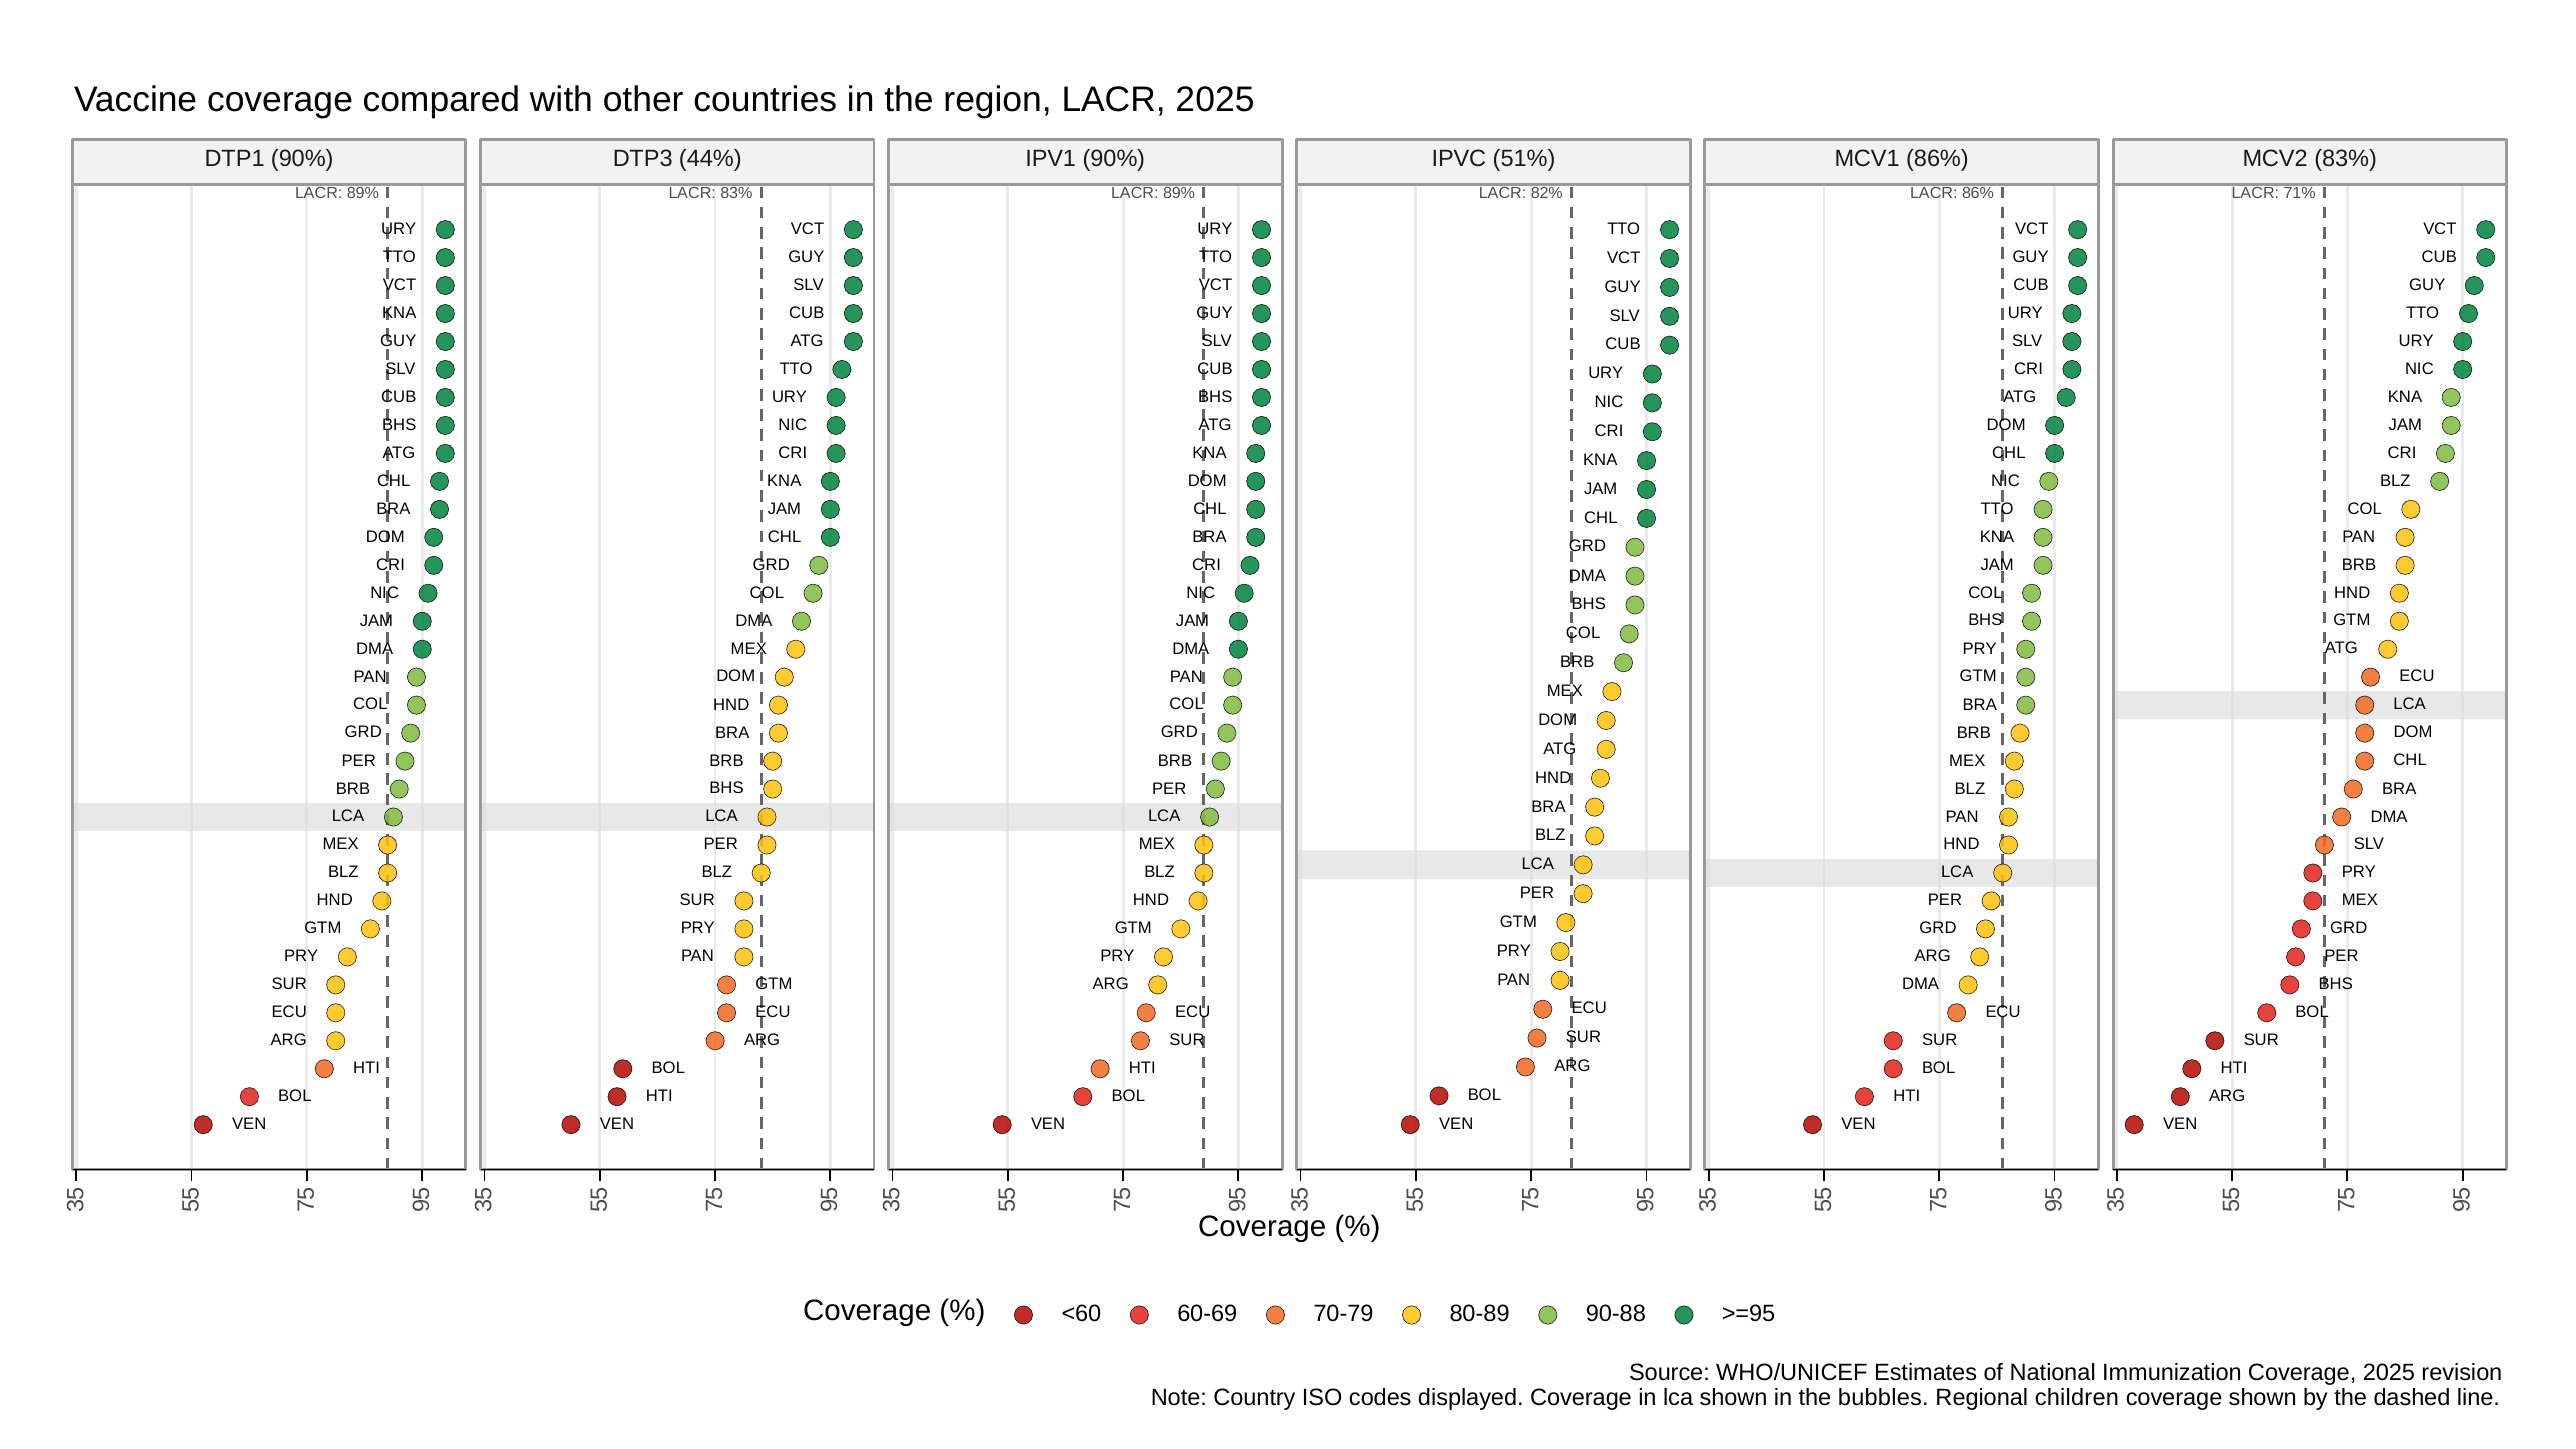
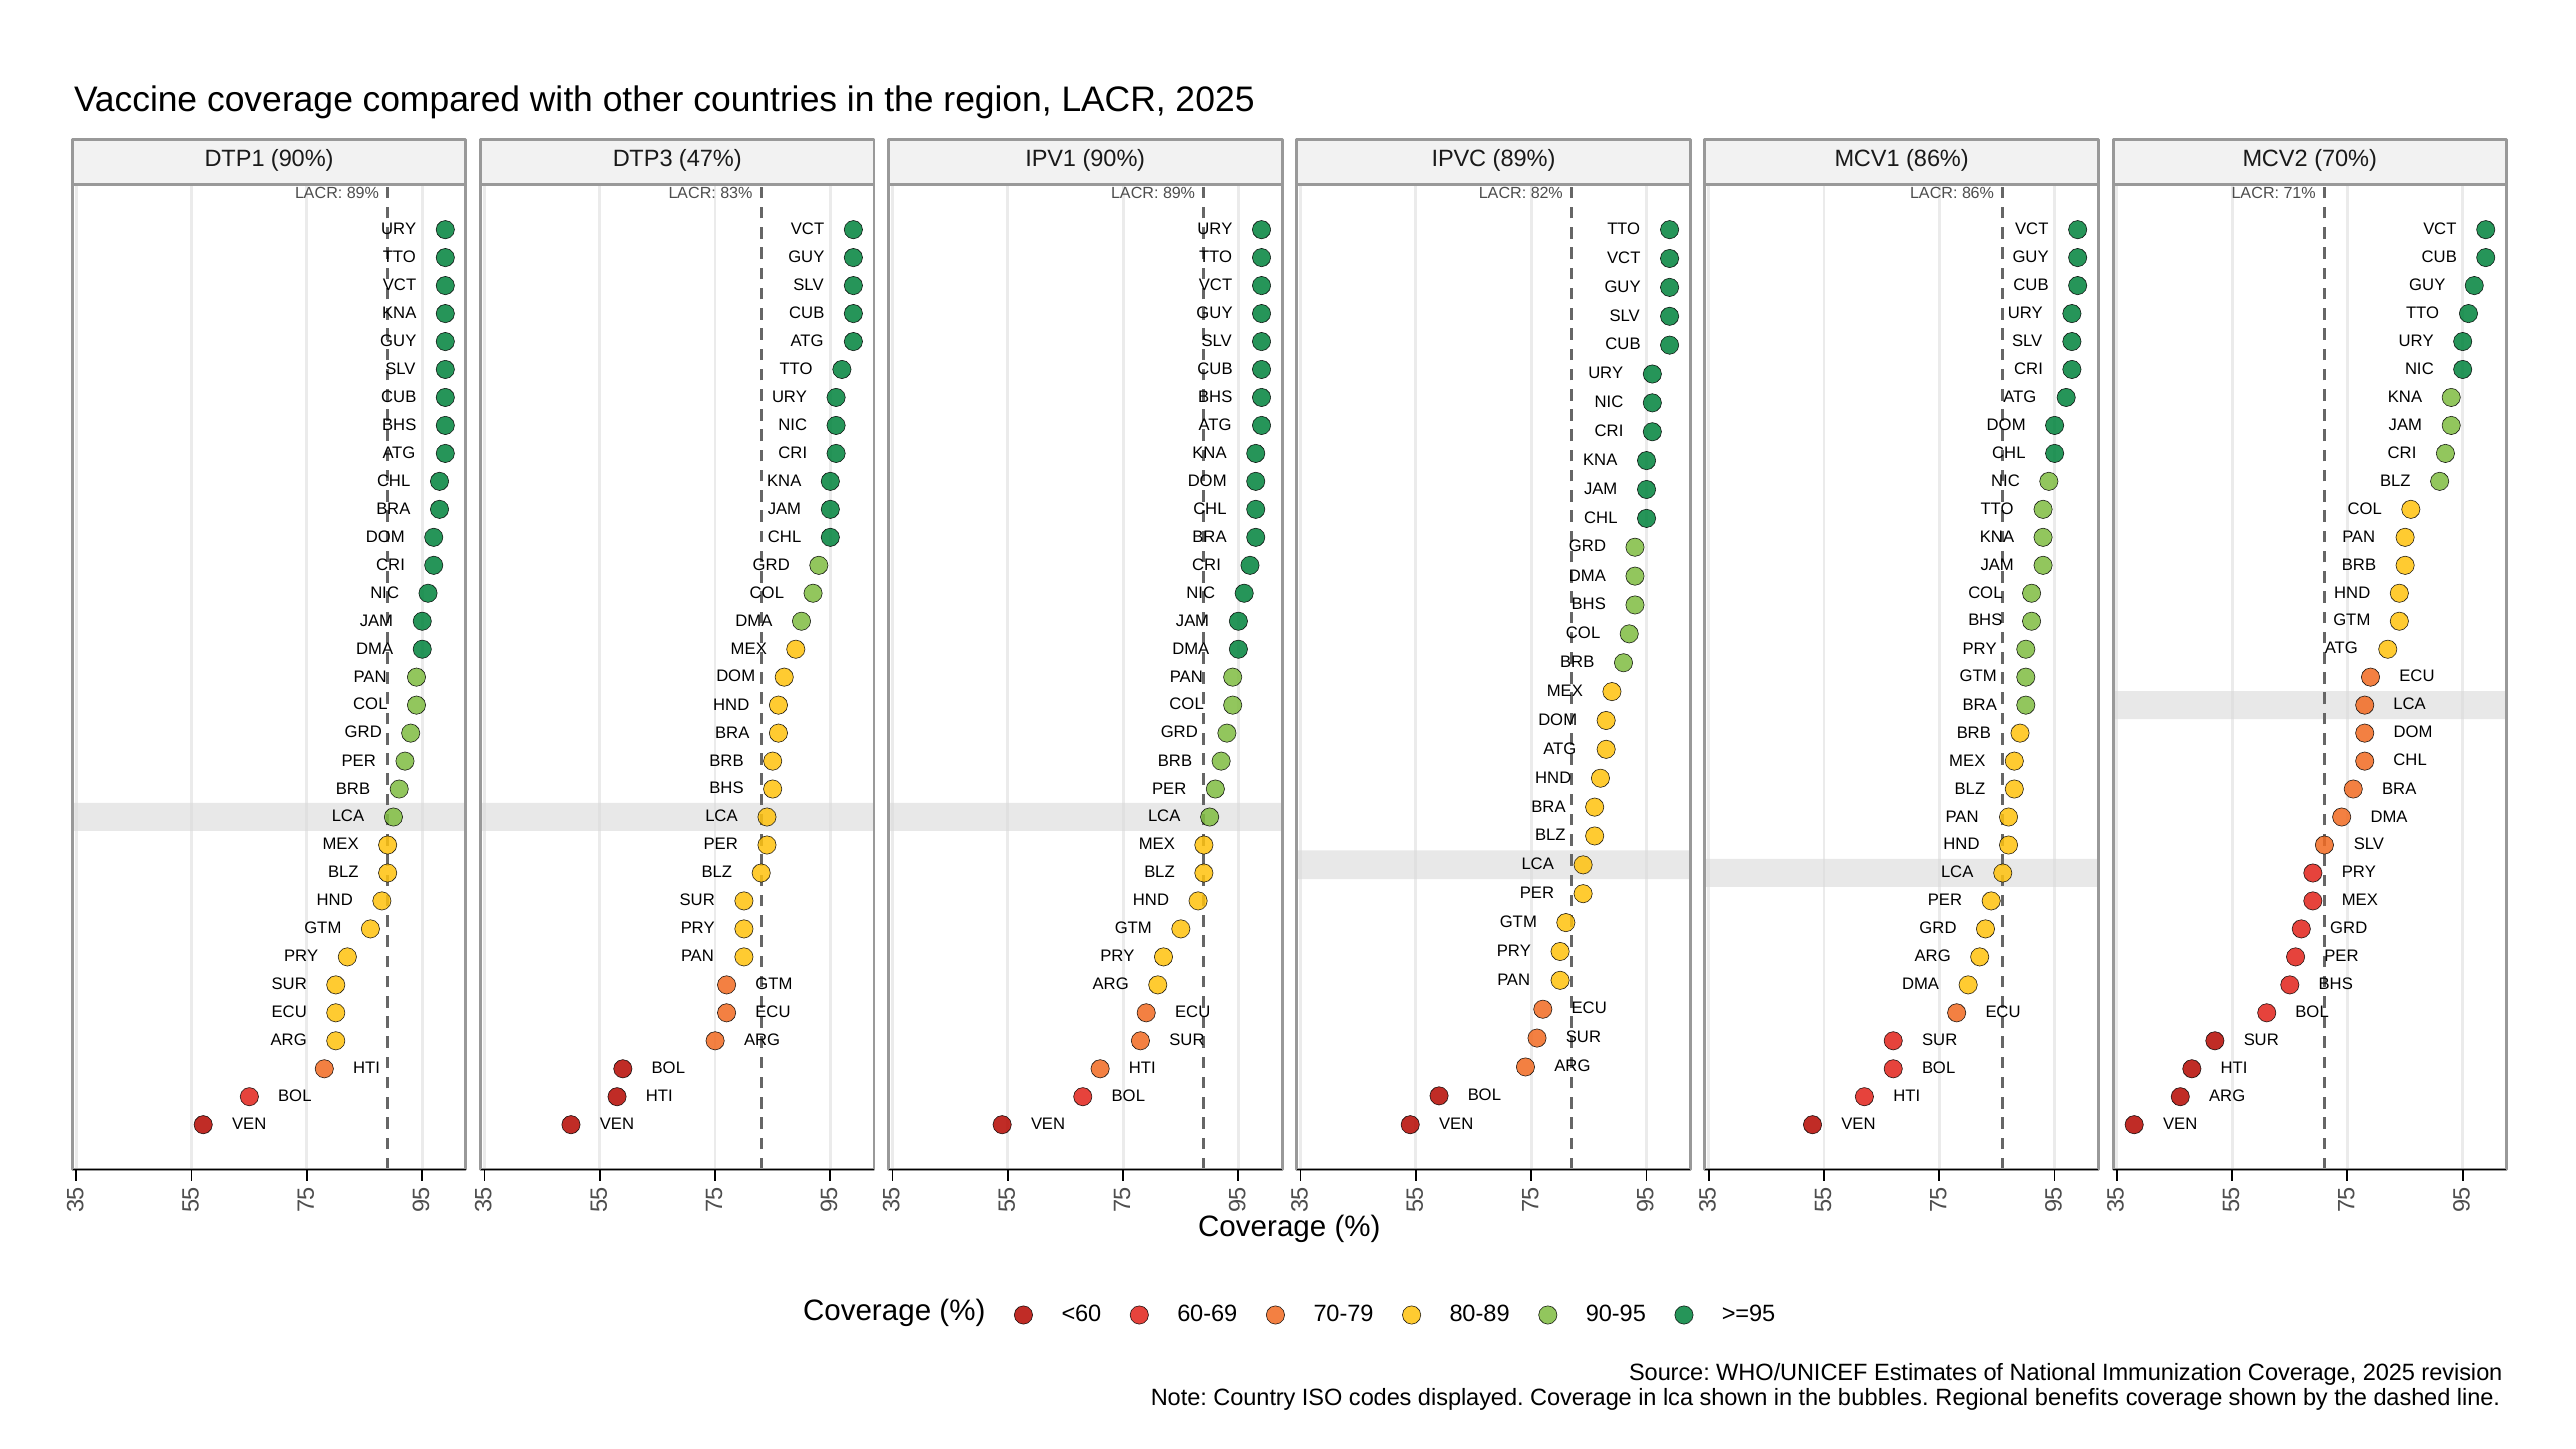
44%: 44% -> 47%
IPVC 51%: 51% -> 89%
MCV2 83%: 83% -> 70%
90-88: 90-88 -> 90-95
children: children -> benefits
